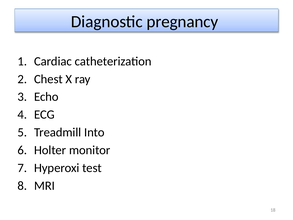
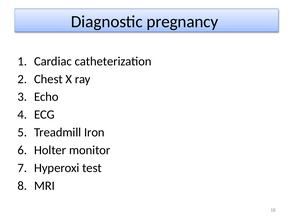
Into: Into -> Iron
